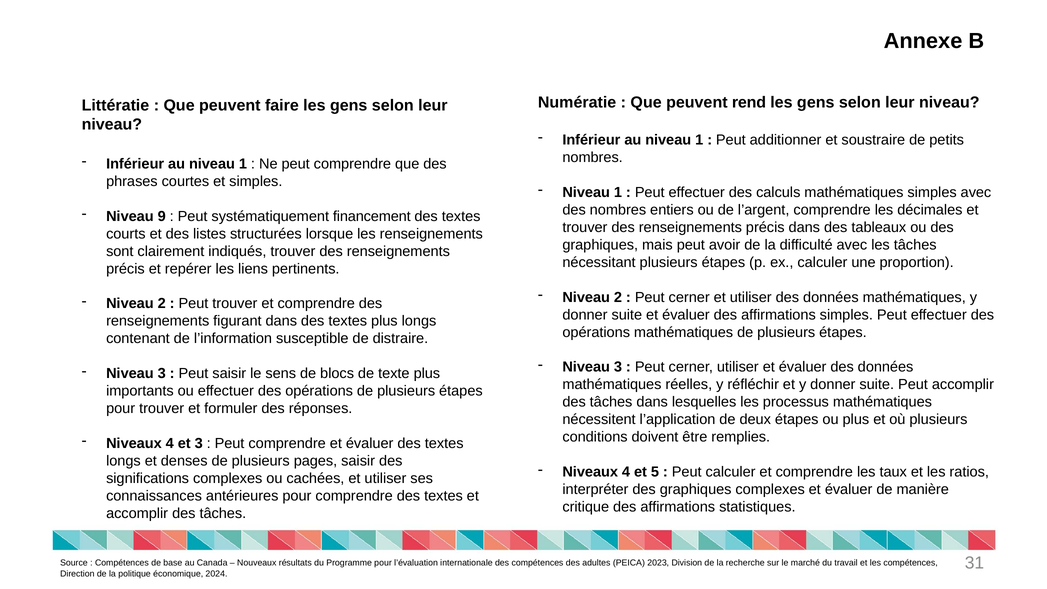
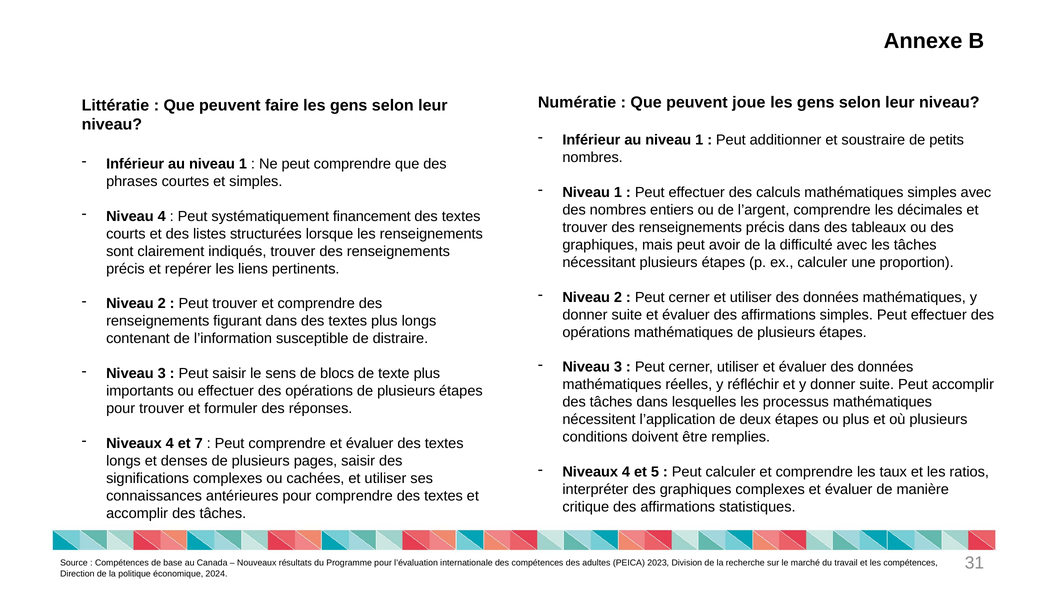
rend: rend -> joue
Niveau 9: 9 -> 4
et 3: 3 -> 7
